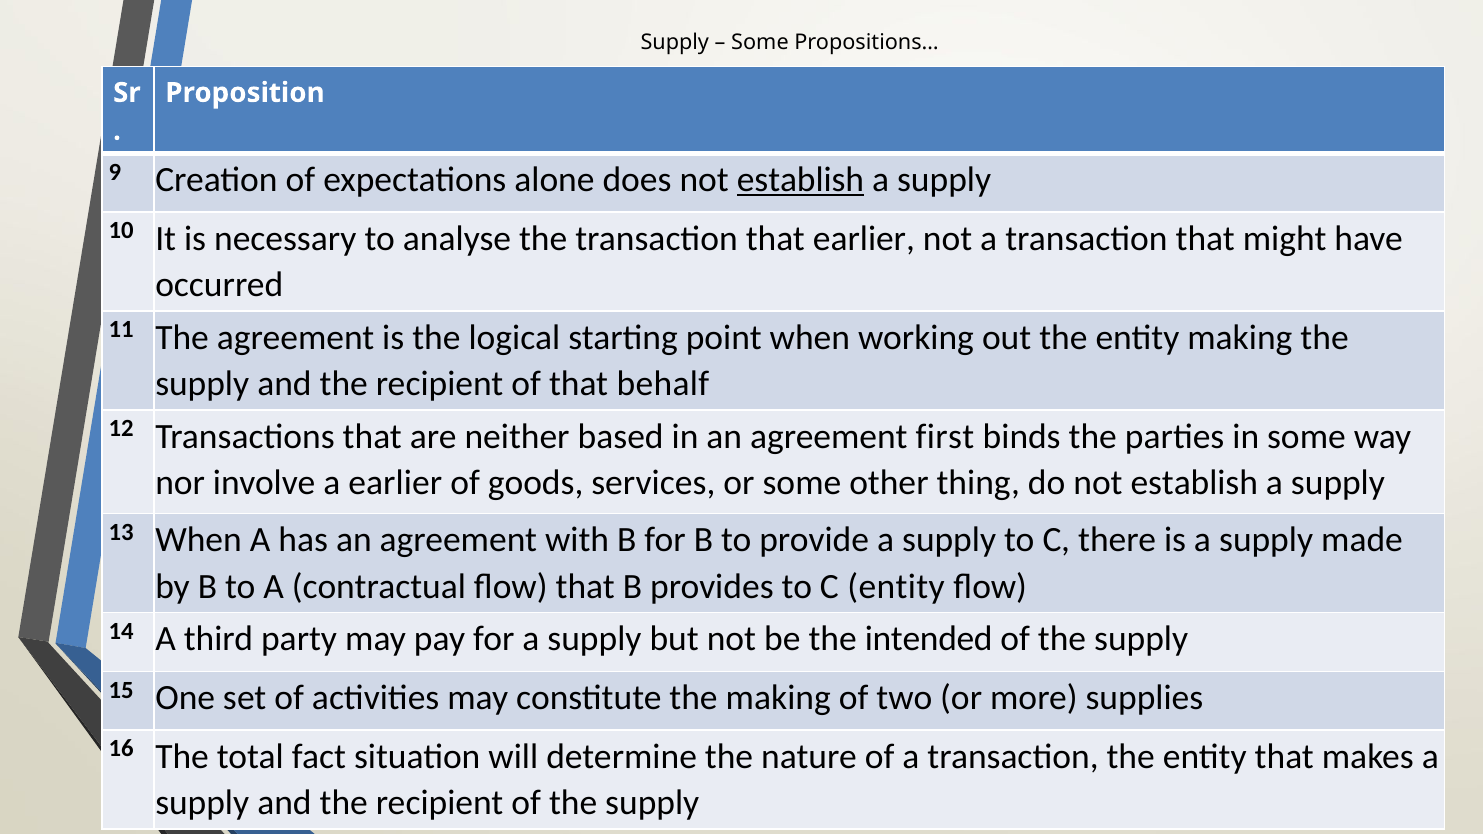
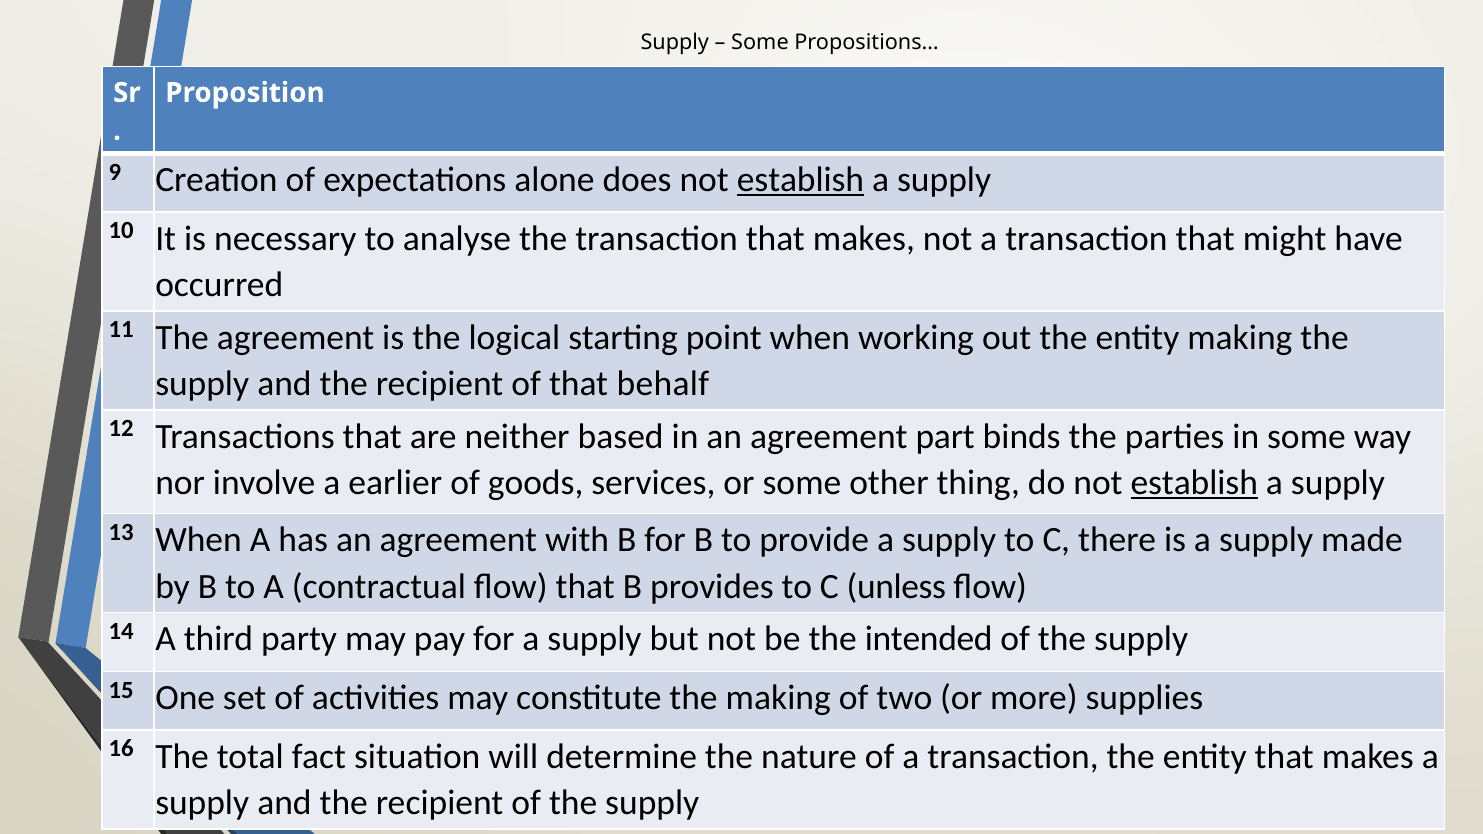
transaction that earlier: earlier -> makes
first: first -> part
establish at (1194, 483) underline: none -> present
C entity: entity -> unless
